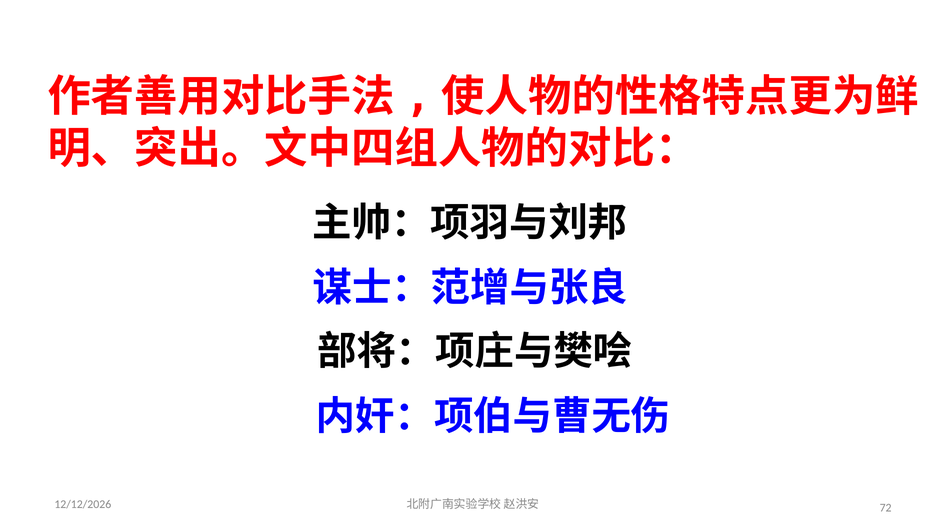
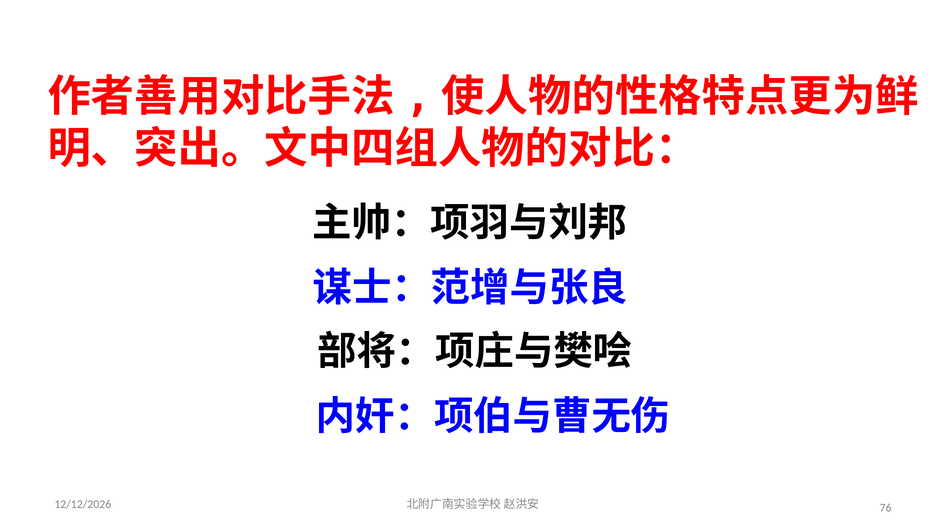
72: 72 -> 76
